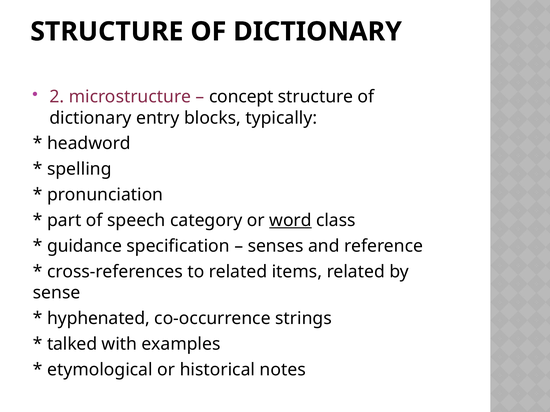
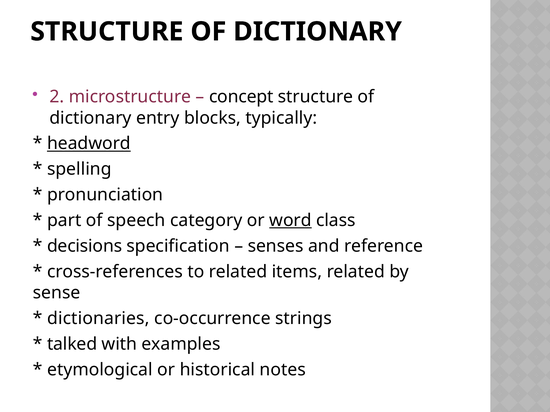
headword underline: none -> present
guidance: guidance -> decisions
hyphenated: hyphenated -> dictionaries
